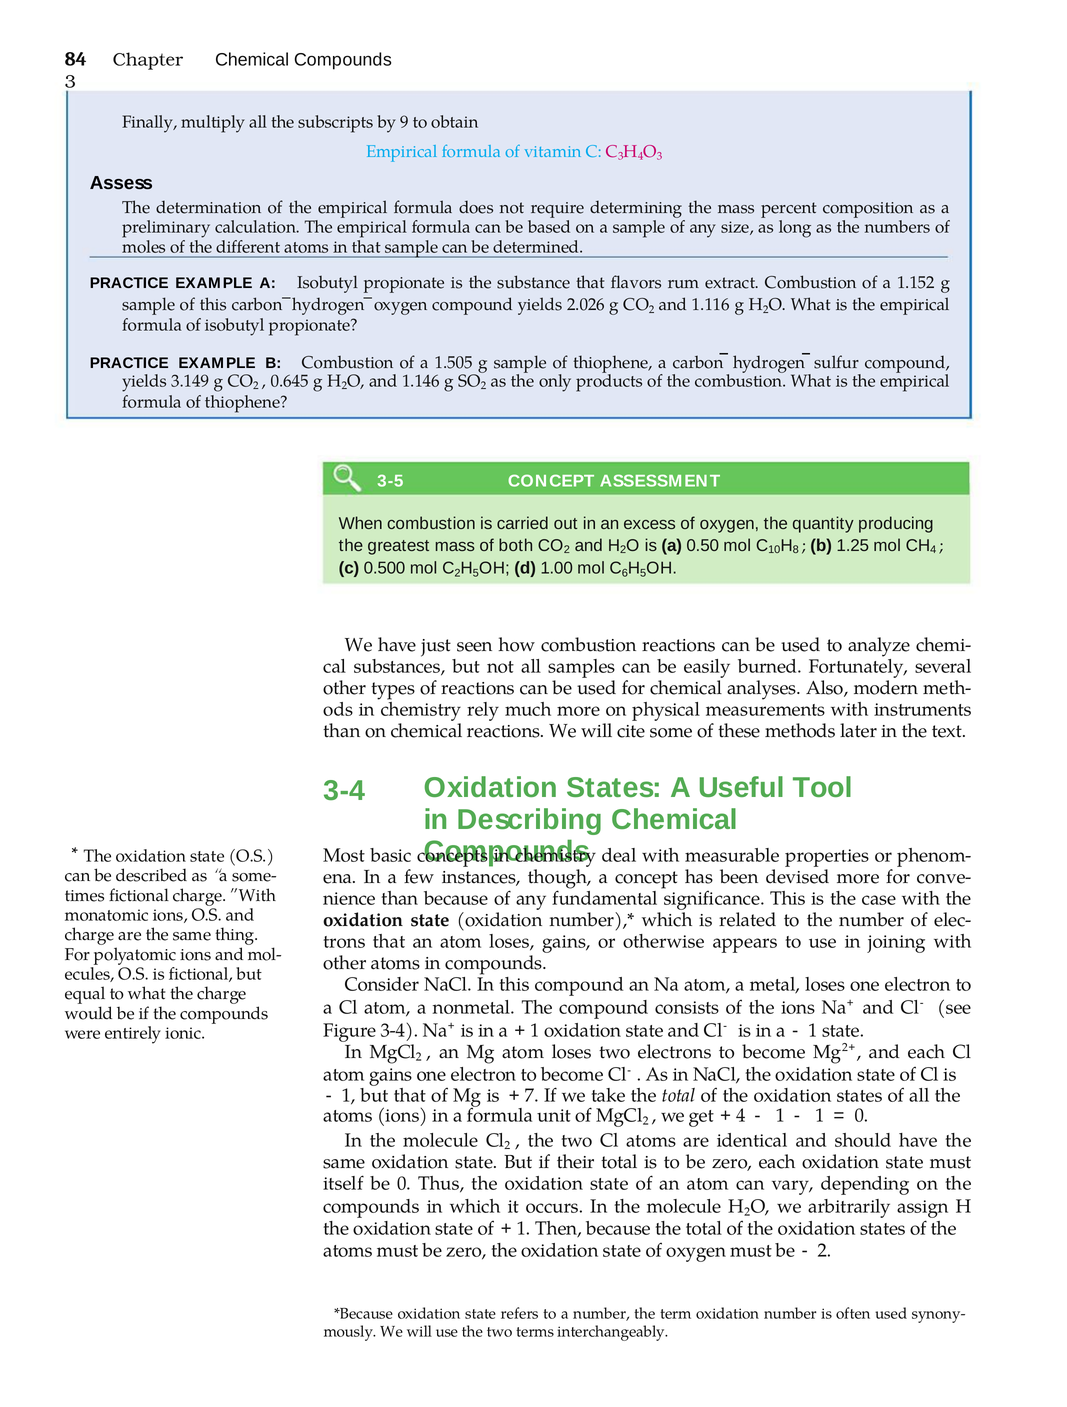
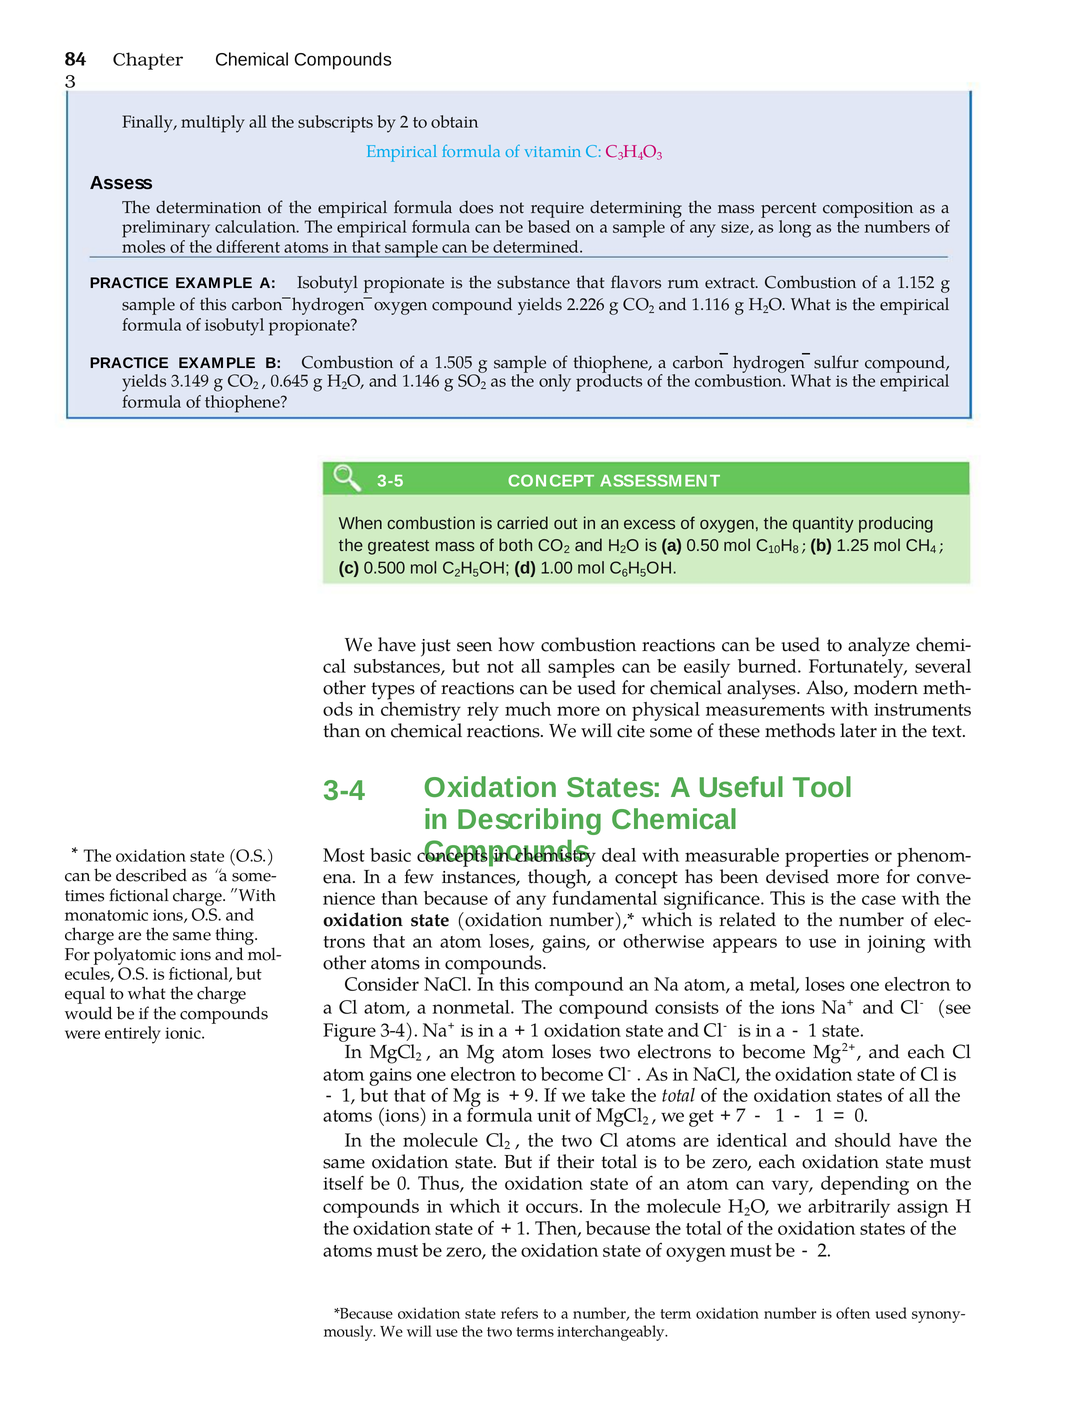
by 9: 9 -> 2
2.026: 2.026 -> 2.226
7: 7 -> 9
4 at (741, 1115): 4 -> 7
